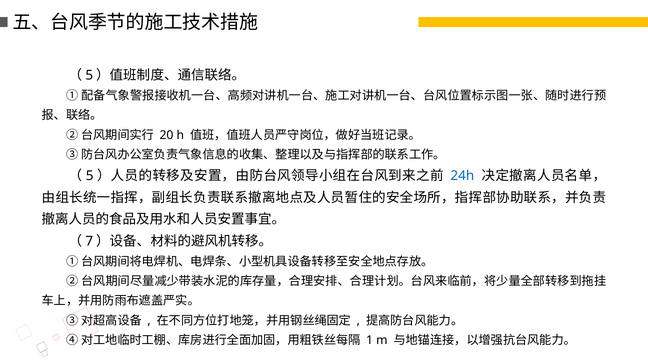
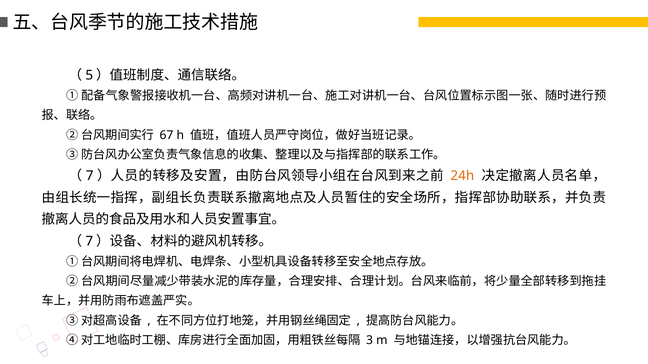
20: 20 -> 67
5 at (90, 176): 5 -> 7
24h colour: blue -> orange
1: 1 -> 3
